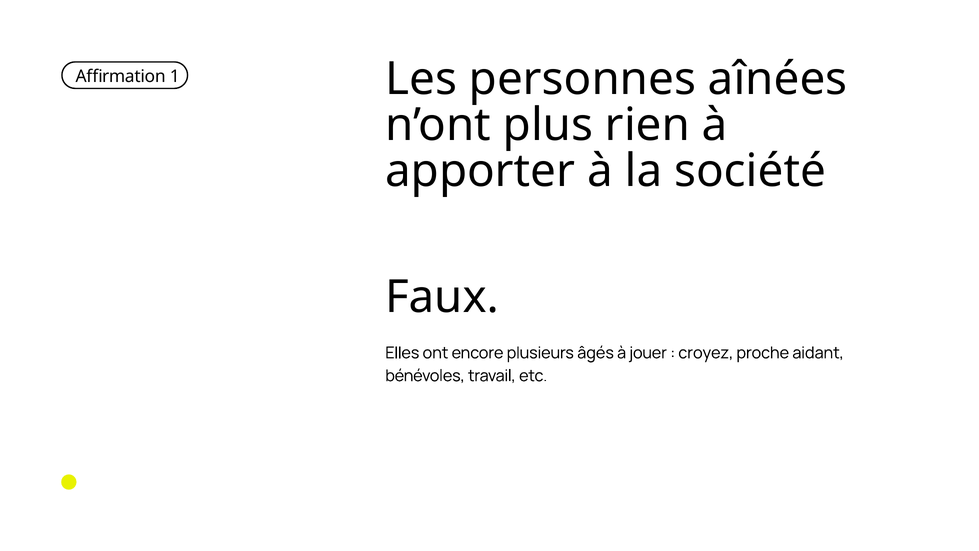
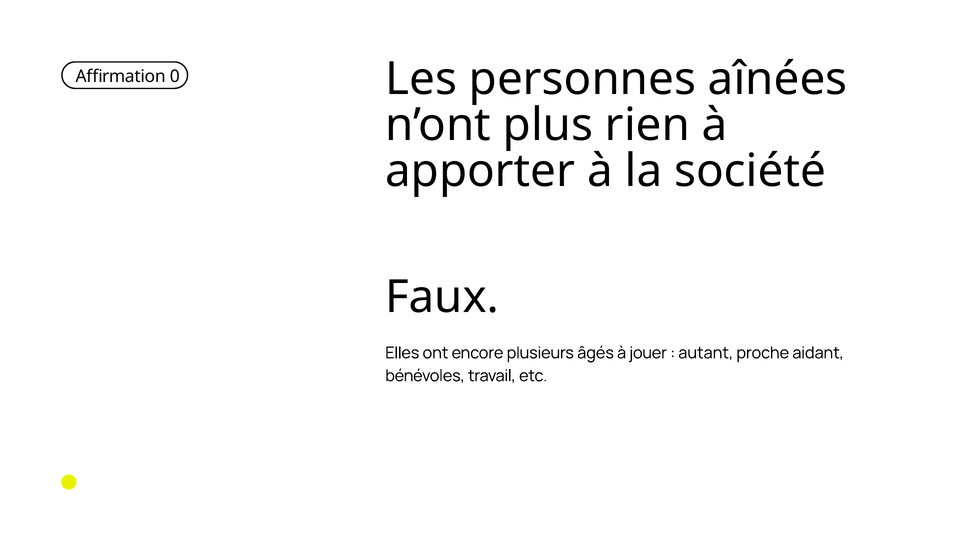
1: 1 -> 0
croyez: croyez -> autant
